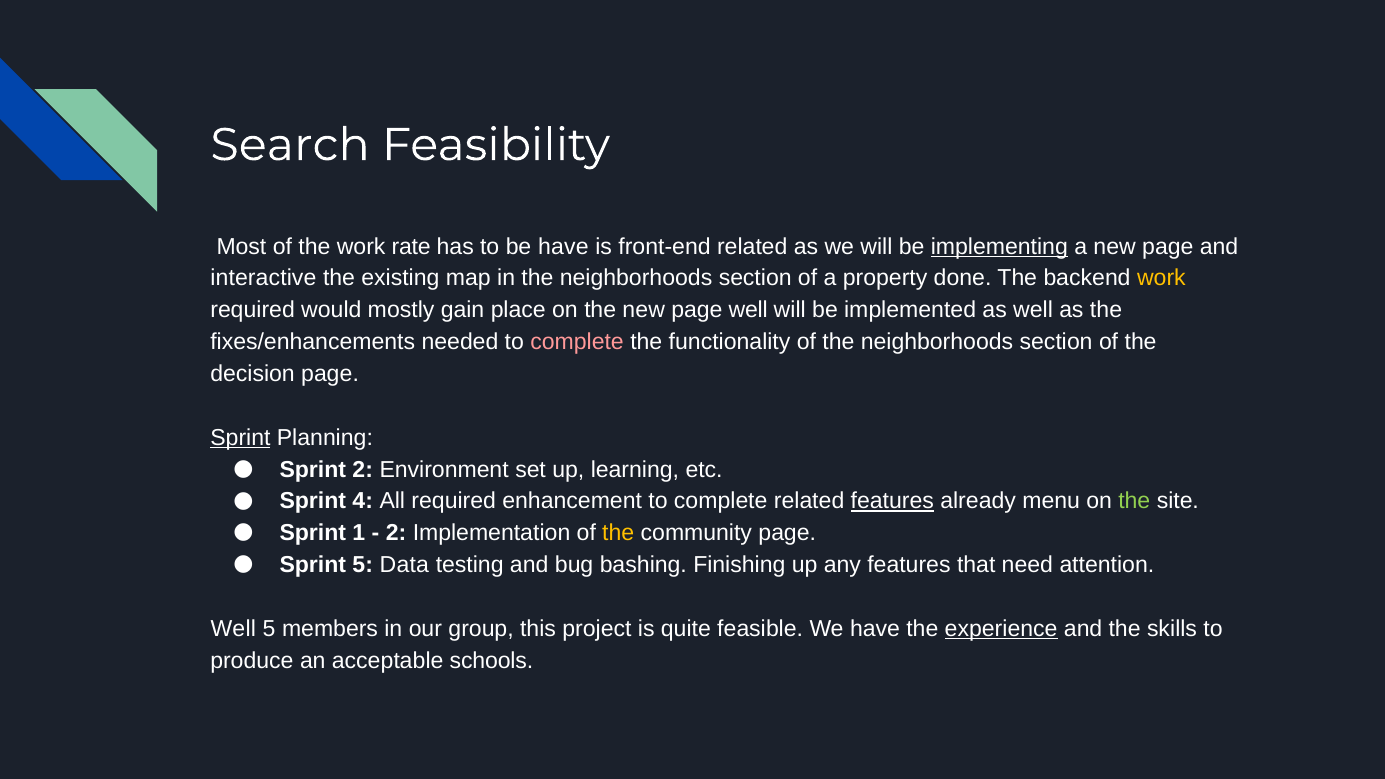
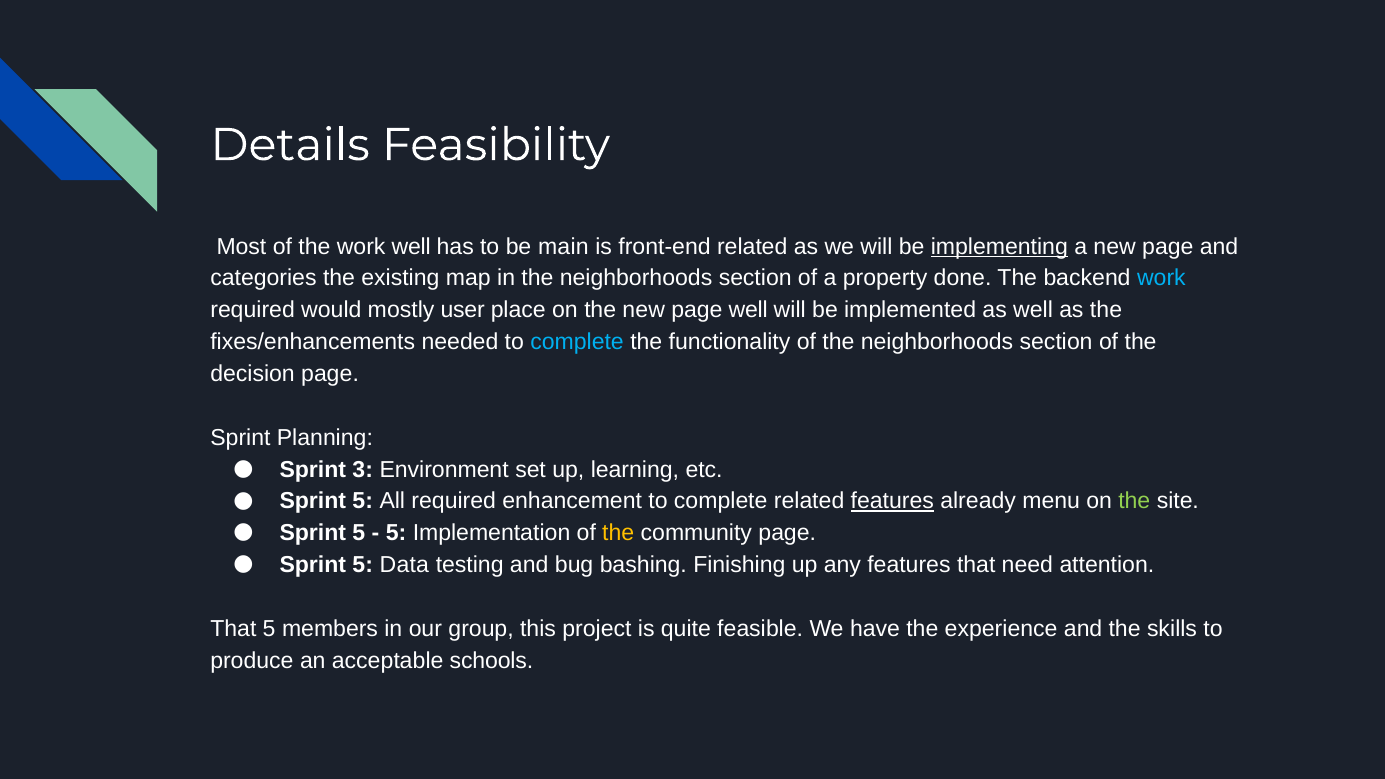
Search: Search -> Details
work rate: rate -> well
be have: have -> main
interactive: interactive -> categories
work at (1161, 278) colour: yellow -> light blue
gain: gain -> user
complete at (577, 342) colour: pink -> light blue
Sprint at (240, 438) underline: present -> none
Sprint 2: 2 -> 3
4 at (363, 501): 4 -> 5
1 at (359, 533): 1 -> 5
2 at (396, 533): 2 -> 5
Well at (233, 629): Well -> That
experience underline: present -> none
